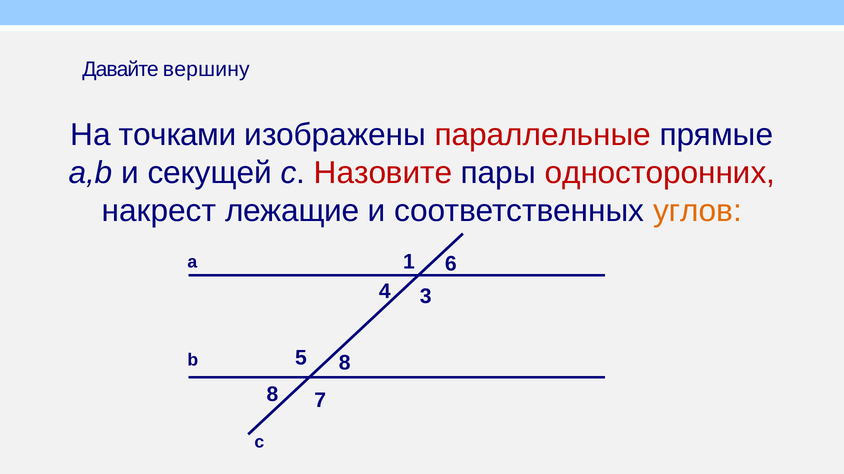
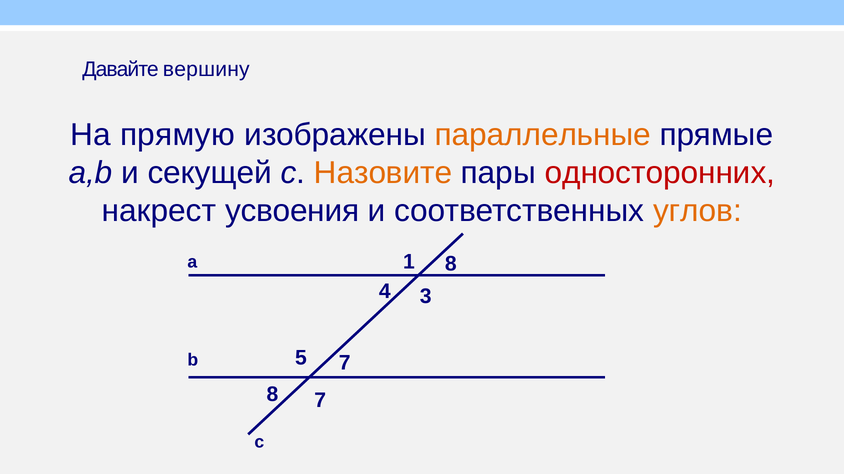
точками: точками -> прямую
параллельные colour: red -> orange
Назовите colour: red -> orange
лежащие: лежащие -> усвоения
1 6: 6 -> 8
5 8: 8 -> 7
